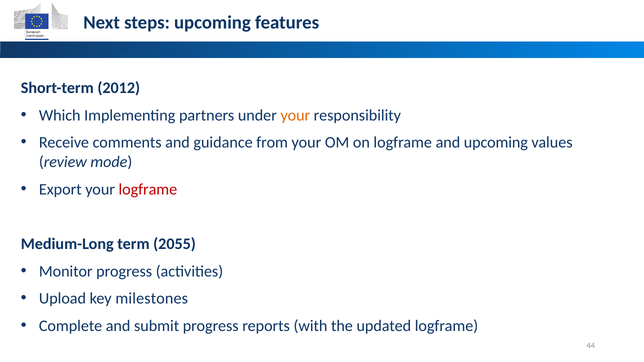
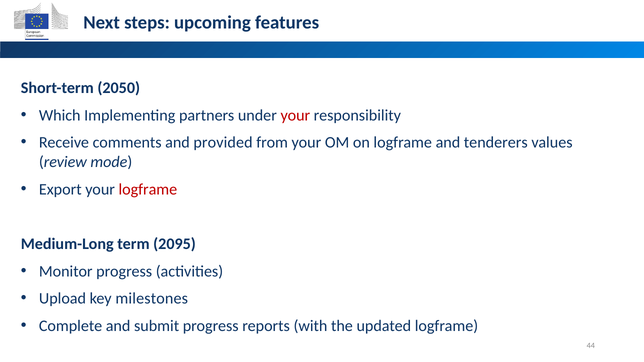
2012: 2012 -> 2050
your at (295, 115) colour: orange -> red
guidance: guidance -> provided
and upcoming: upcoming -> tenderers
2055: 2055 -> 2095
